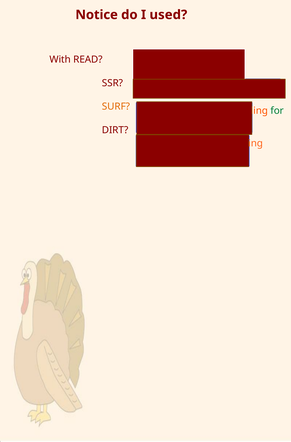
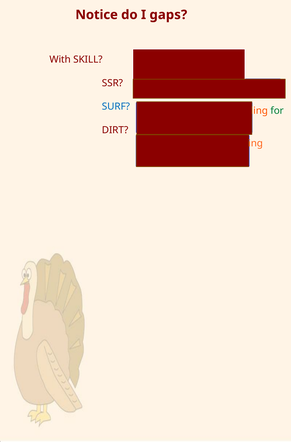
used: used -> gaps
With READ: READ -> SKILL
SURF colour: orange -> blue
